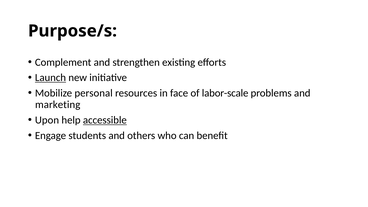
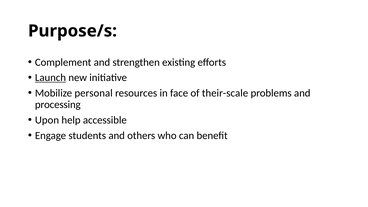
labor-scale: labor-scale -> their-scale
marketing: marketing -> processing
accessible underline: present -> none
